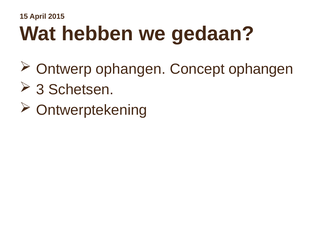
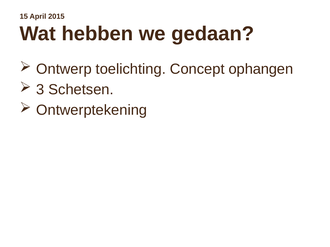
Ontwerp ophangen: ophangen -> toelichting
